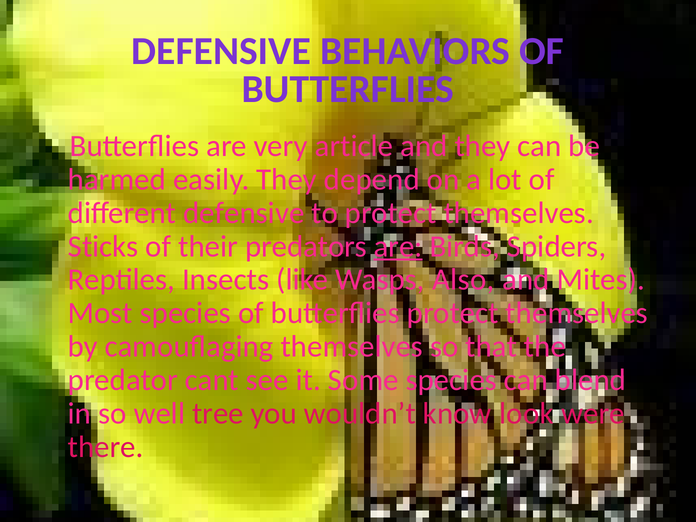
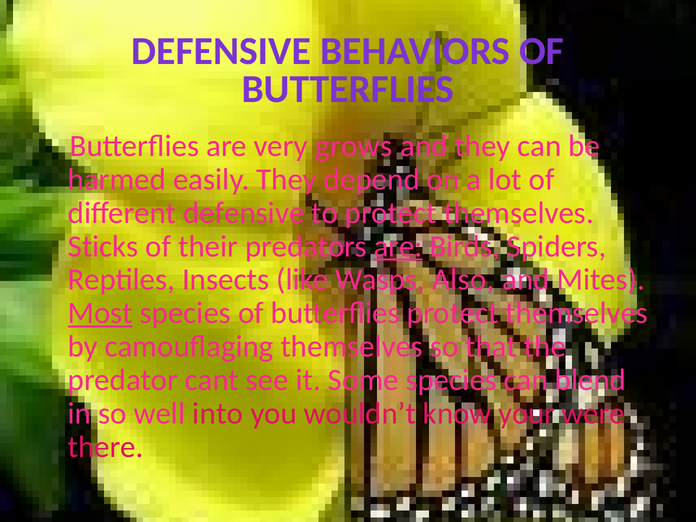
article: article -> grows
Most underline: none -> present
tree: tree -> into
look: look -> your
